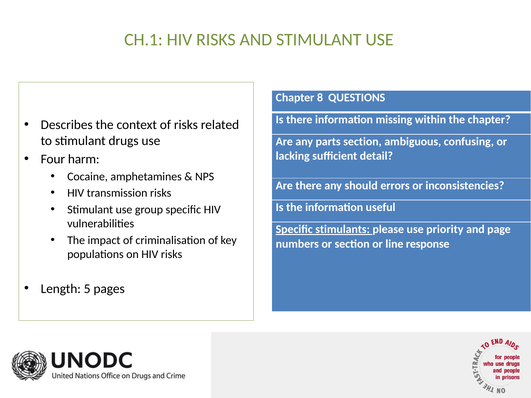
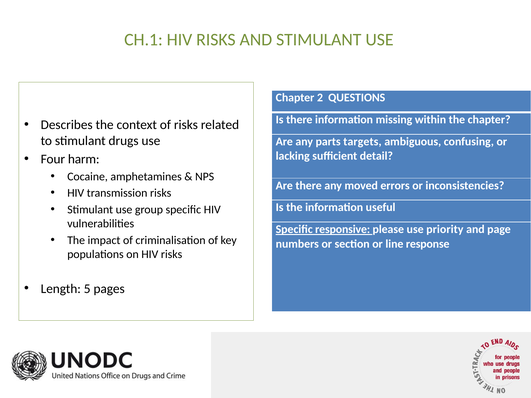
8: 8 -> 2
parts section: section -> targets
should: should -> moved
stimulants: stimulants -> responsive
